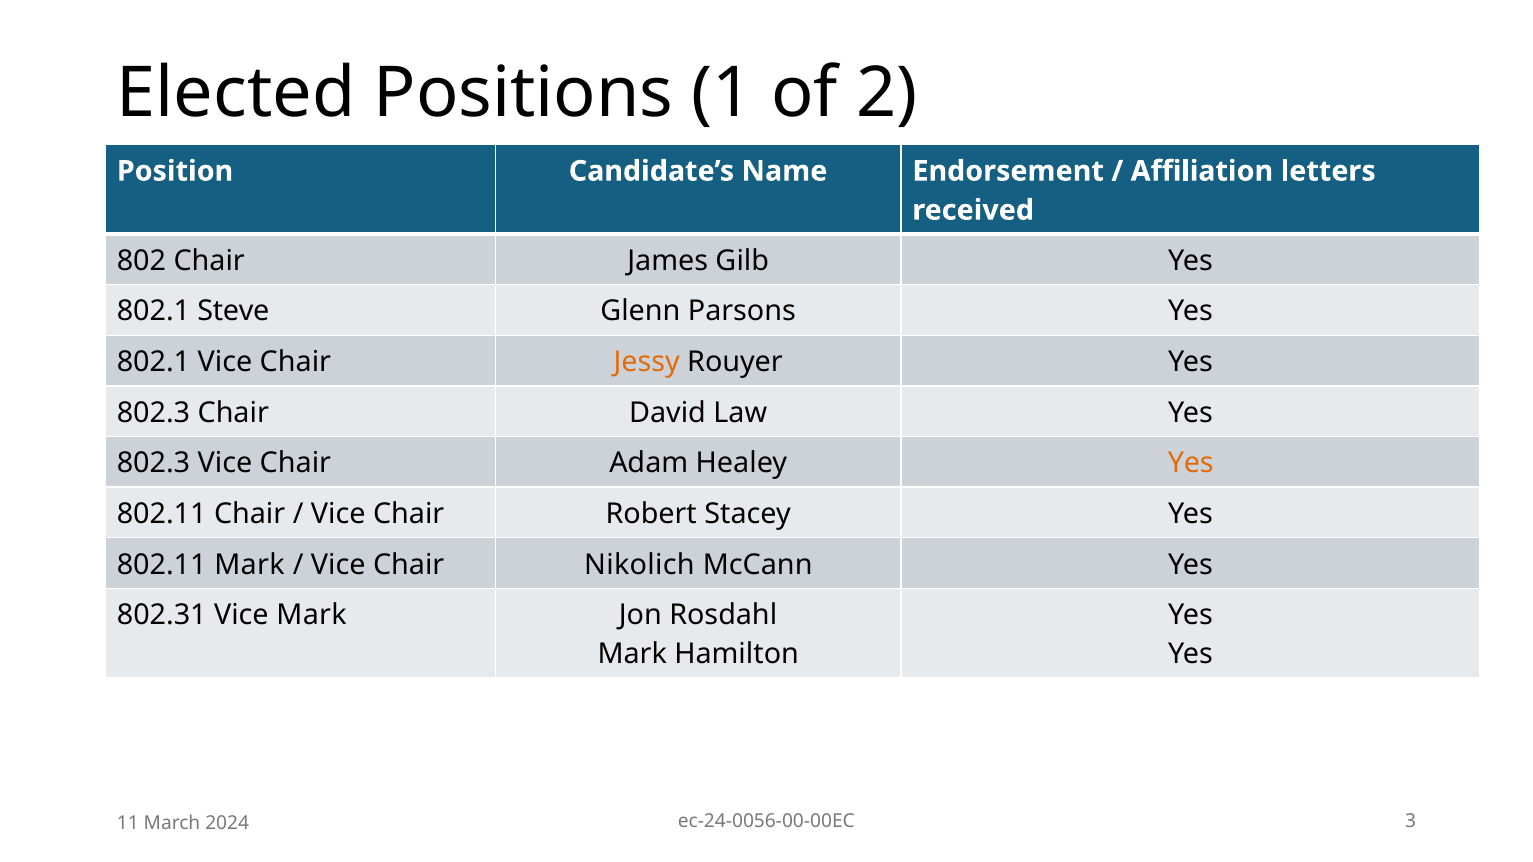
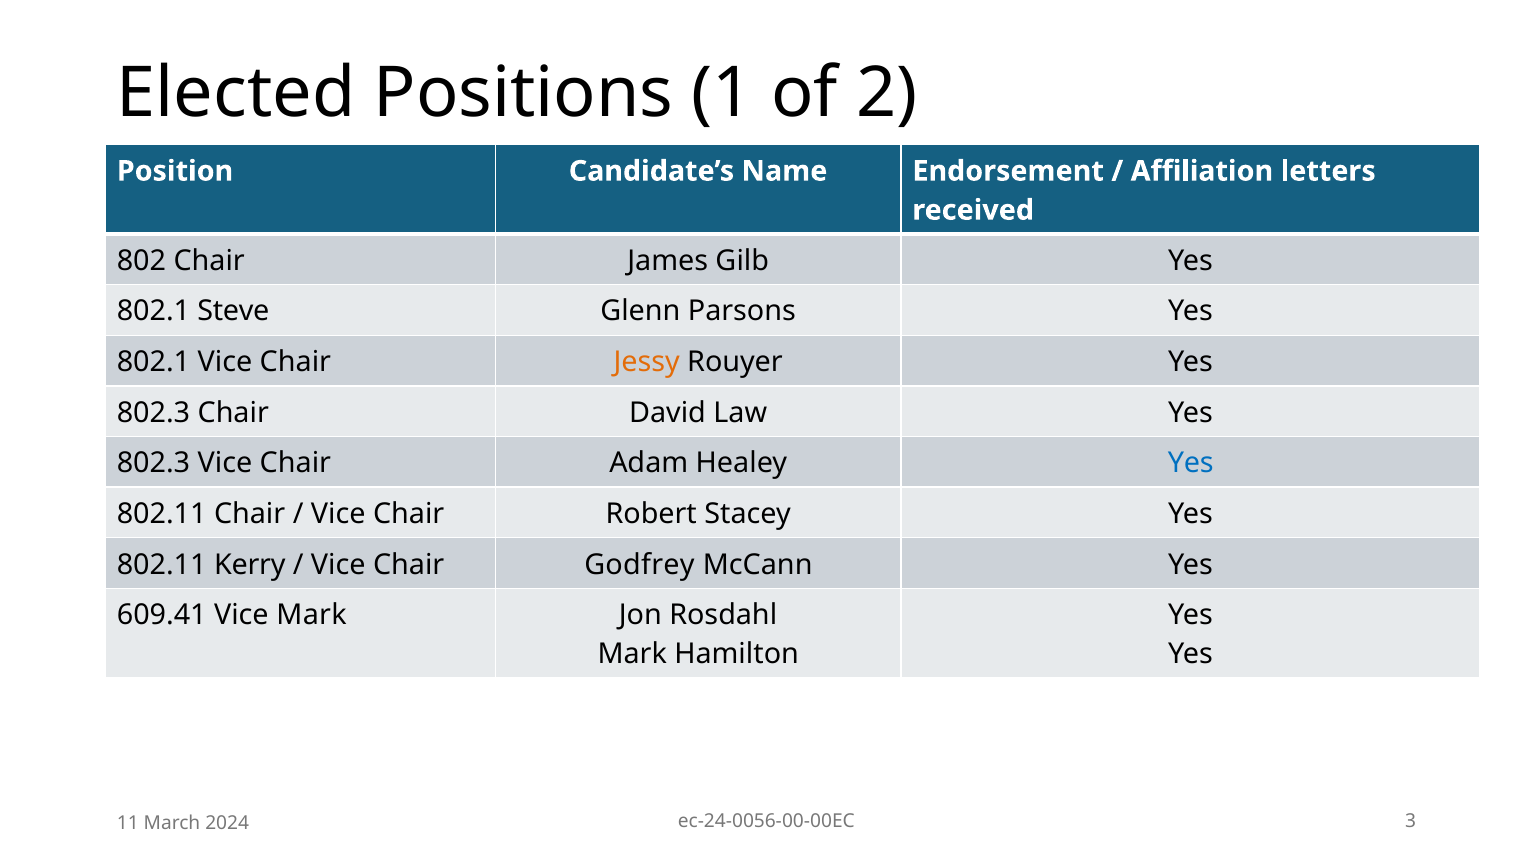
Yes at (1191, 464) colour: orange -> blue
802.11 Mark: Mark -> Kerry
Nikolich: Nikolich -> Godfrey
802.31: 802.31 -> 609.41
